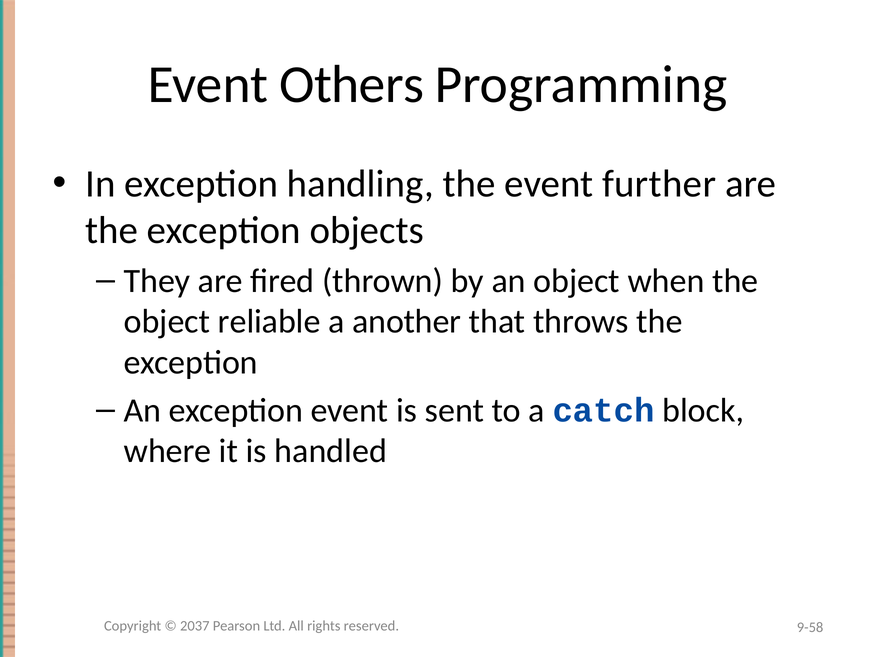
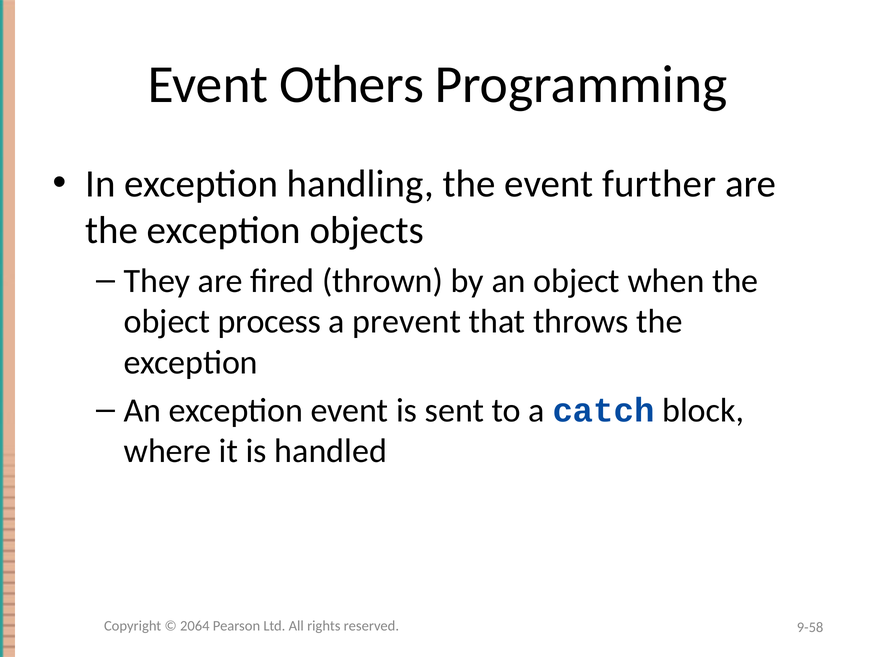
reliable: reliable -> process
another: another -> prevent
2037: 2037 -> 2064
